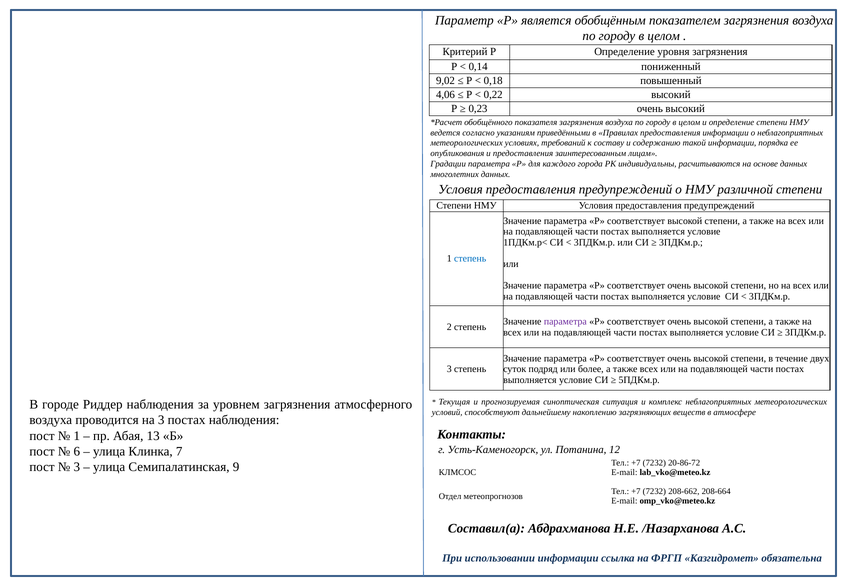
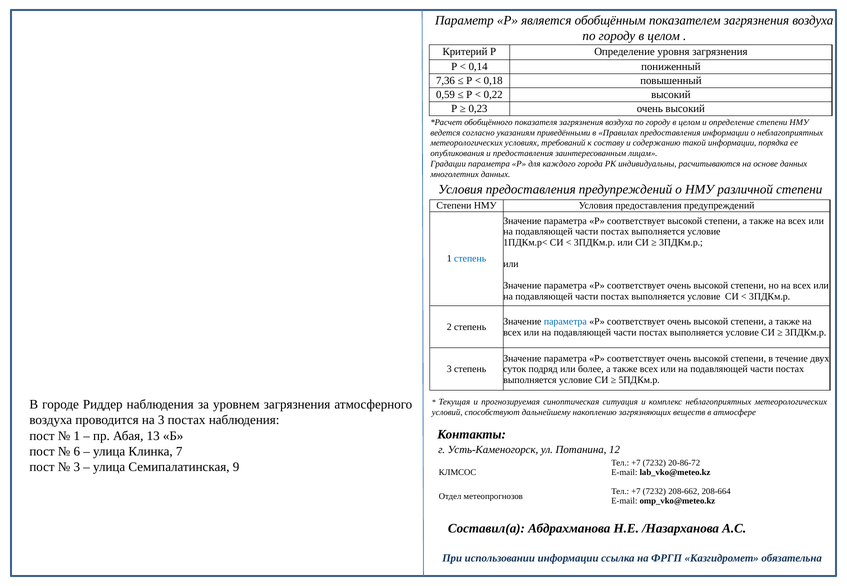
9,02: 9,02 -> 7,36
4,06: 4,06 -> 0,59
параметра at (565, 322) colour: purple -> blue
